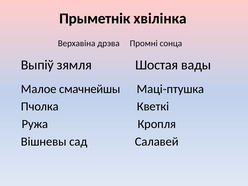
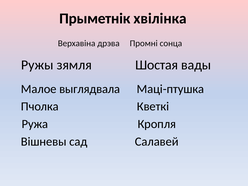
Выпіў: Выпіў -> Ружы
смачнейшы: смачнейшы -> выглядвала
